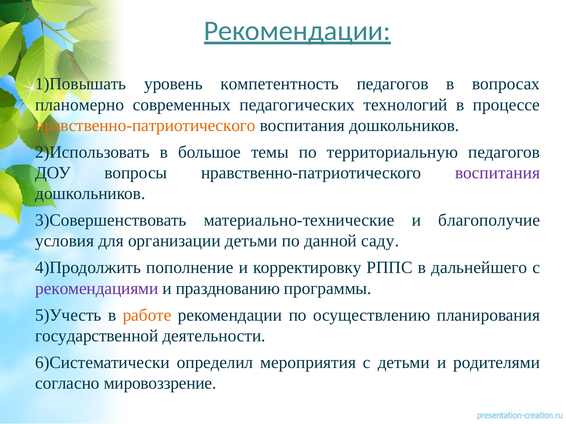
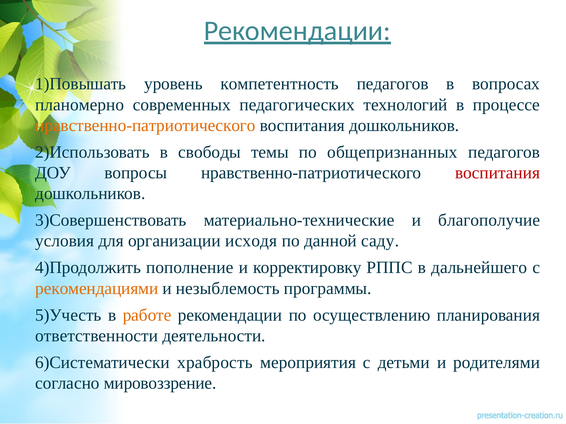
большое: большое -> свободы
территориальную: территориальную -> общепризнанных
воспитания at (498, 173) colour: purple -> red
организации детьми: детьми -> исходя
рекомендациями colour: purple -> orange
празднованию: празднованию -> незыблемость
государственной: государственной -> ответственности
определил: определил -> храбрость
